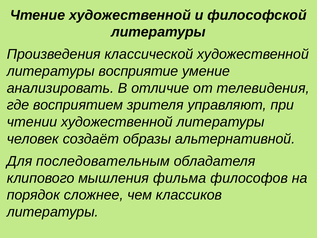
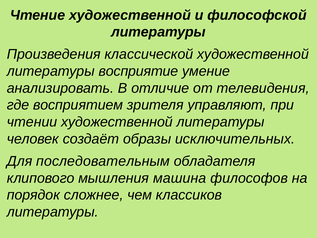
альтернативной: альтернативной -> исключительных
фильма: фильма -> машина
